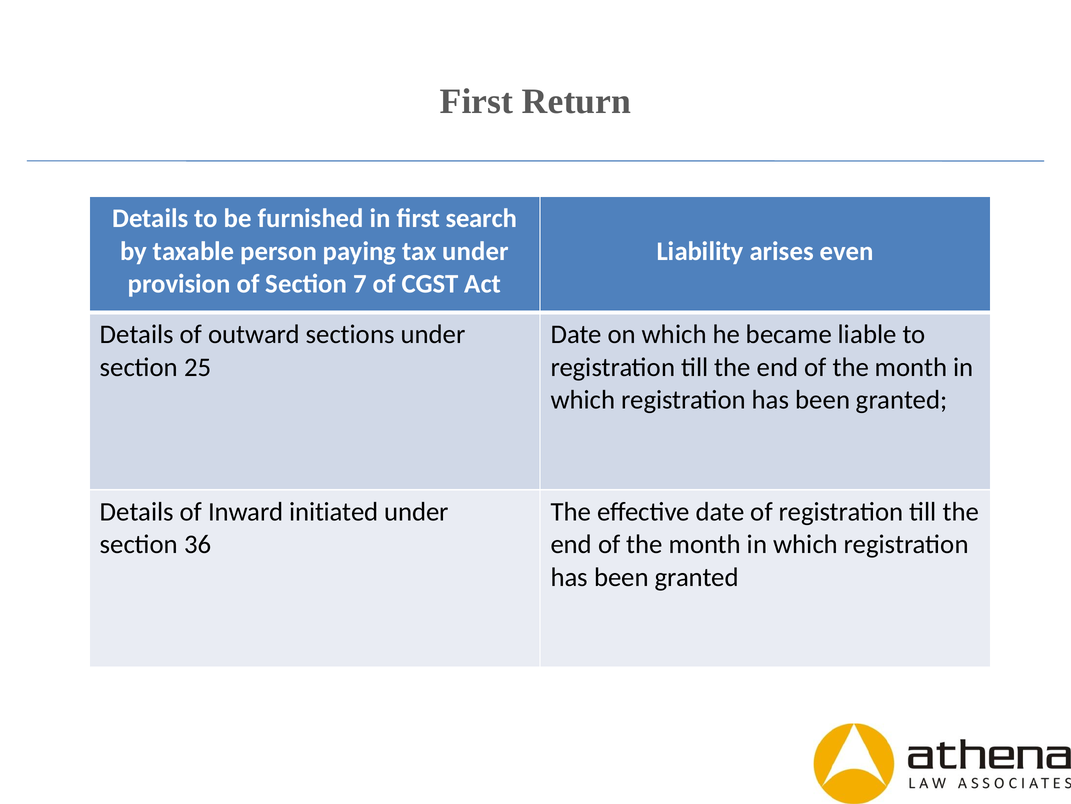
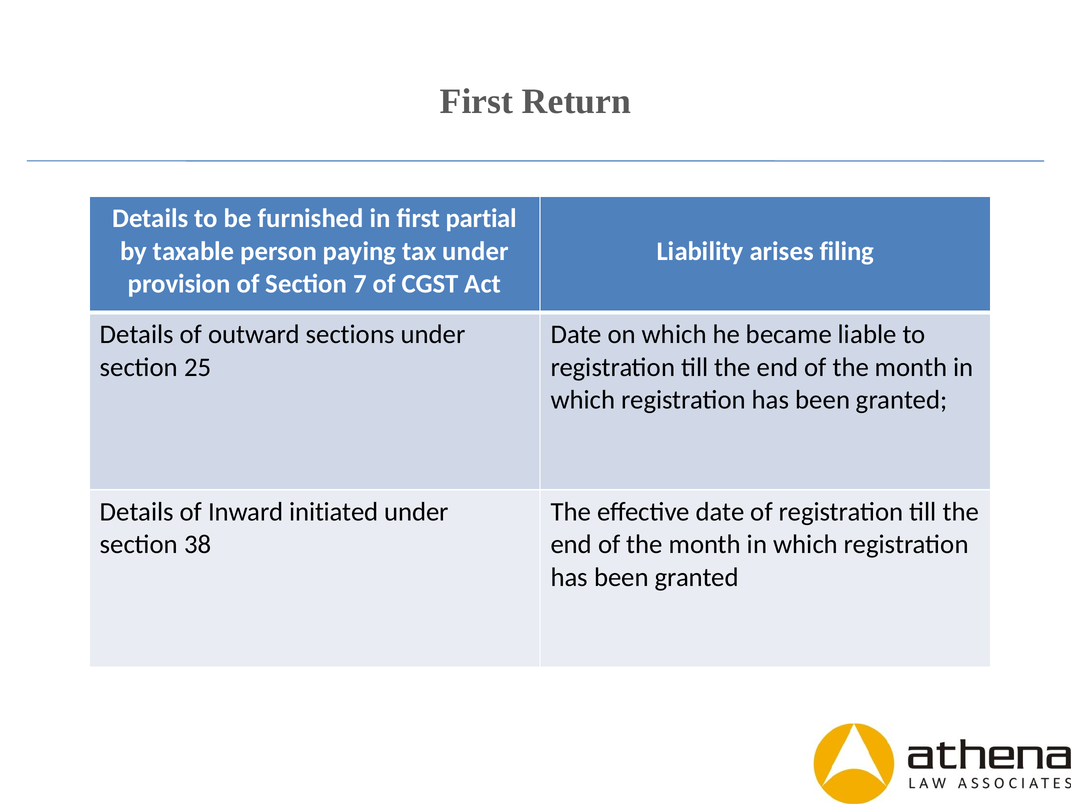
search: search -> partial
even: even -> filing
36: 36 -> 38
